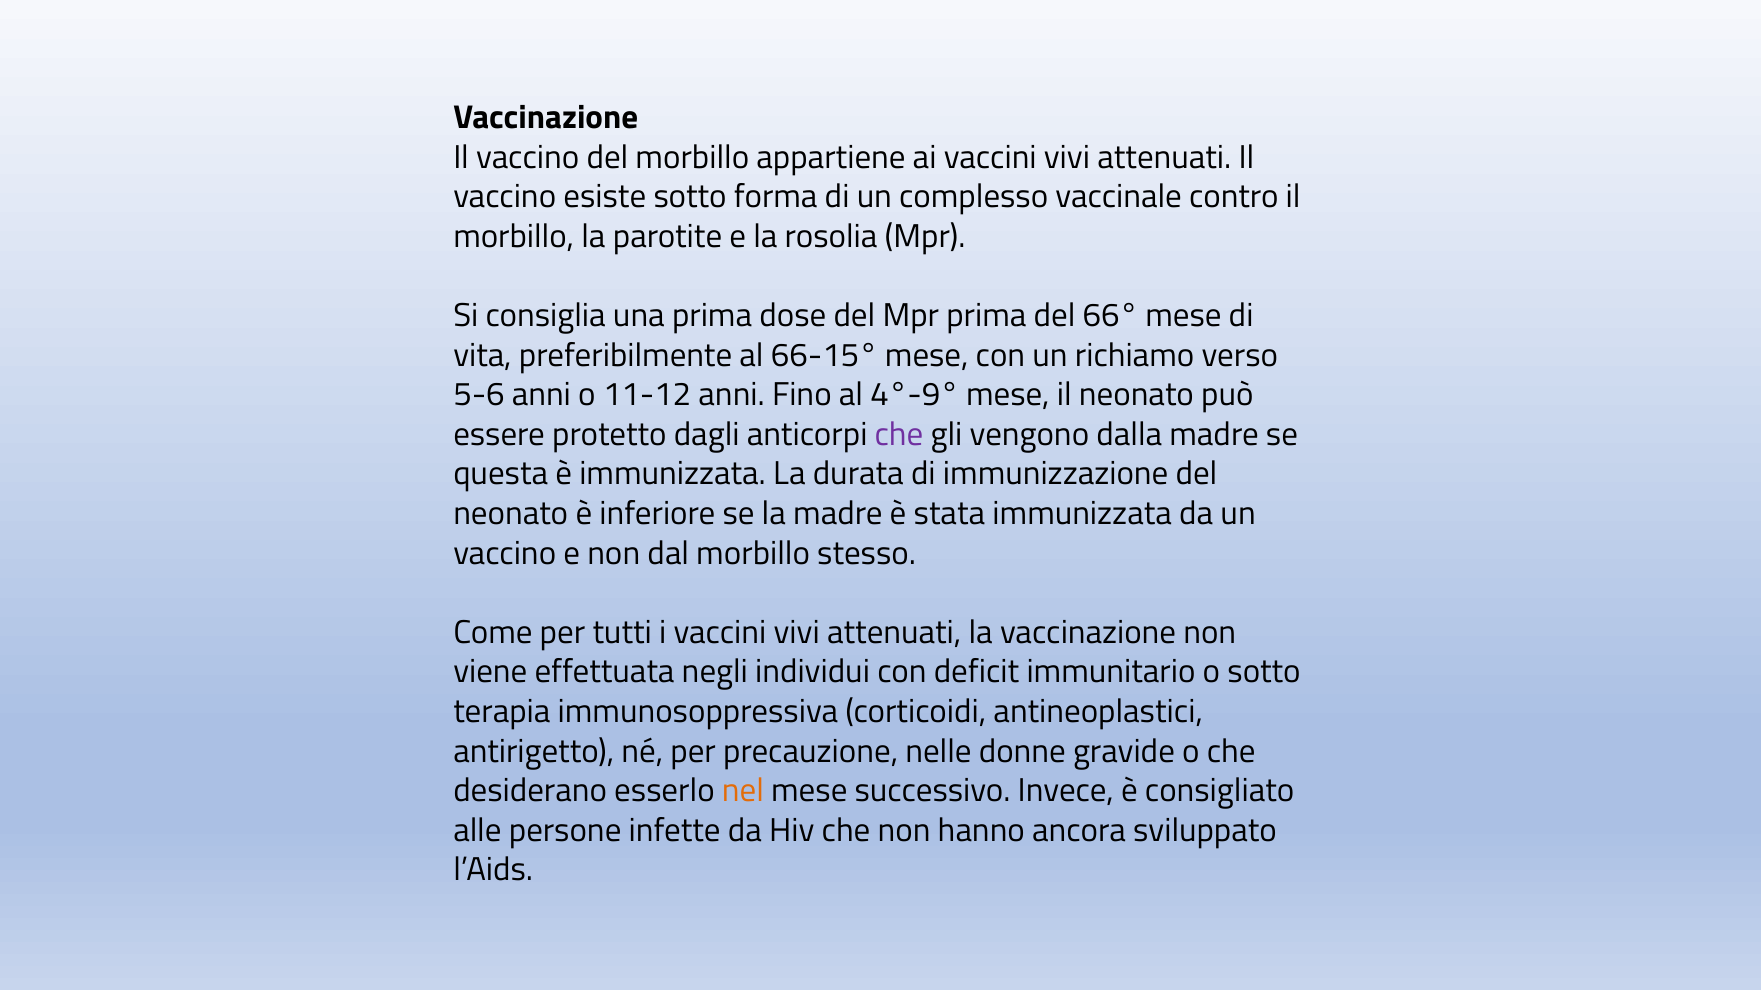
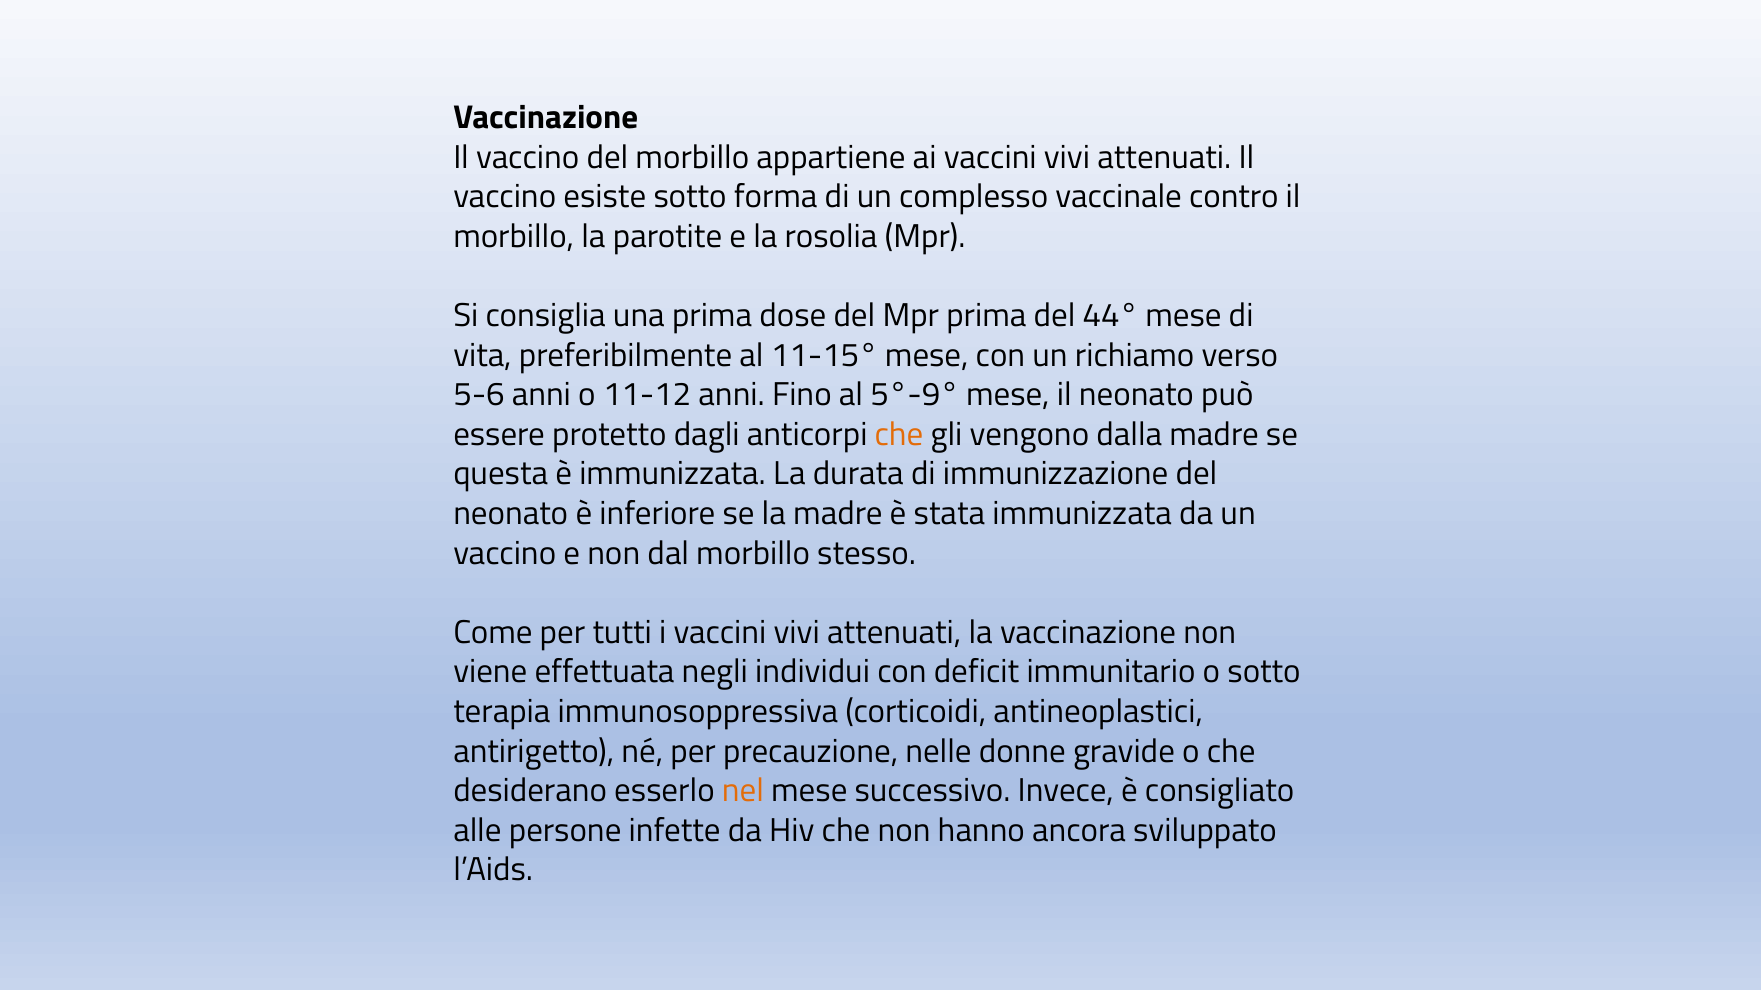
66°: 66° -> 44°
66-15°: 66-15° -> 11-15°
4°-9°: 4°-9° -> 5°-9°
che at (899, 435) colour: purple -> orange
